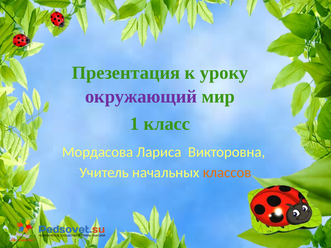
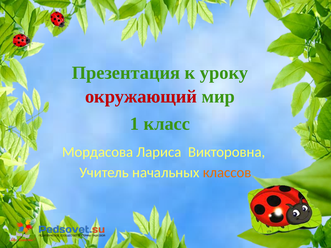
окружающий colour: purple -> red
